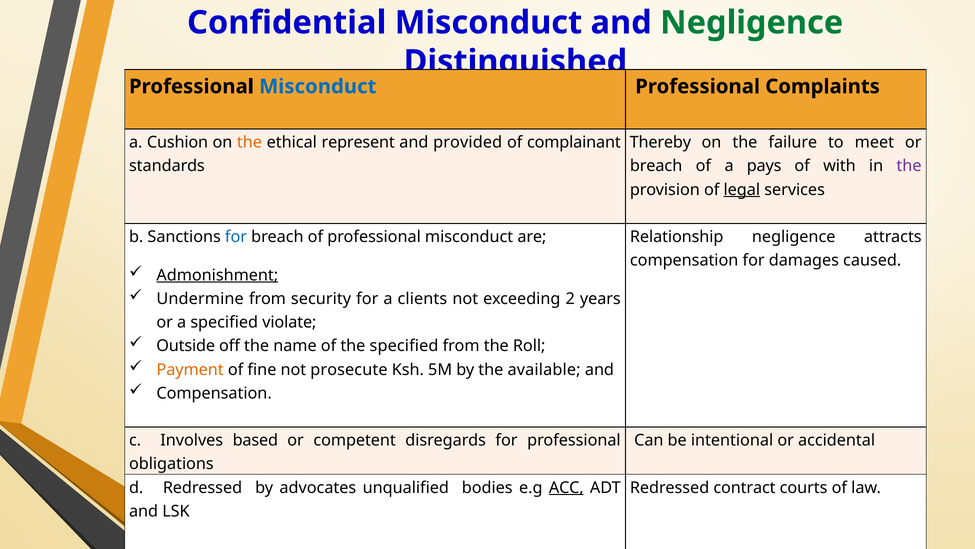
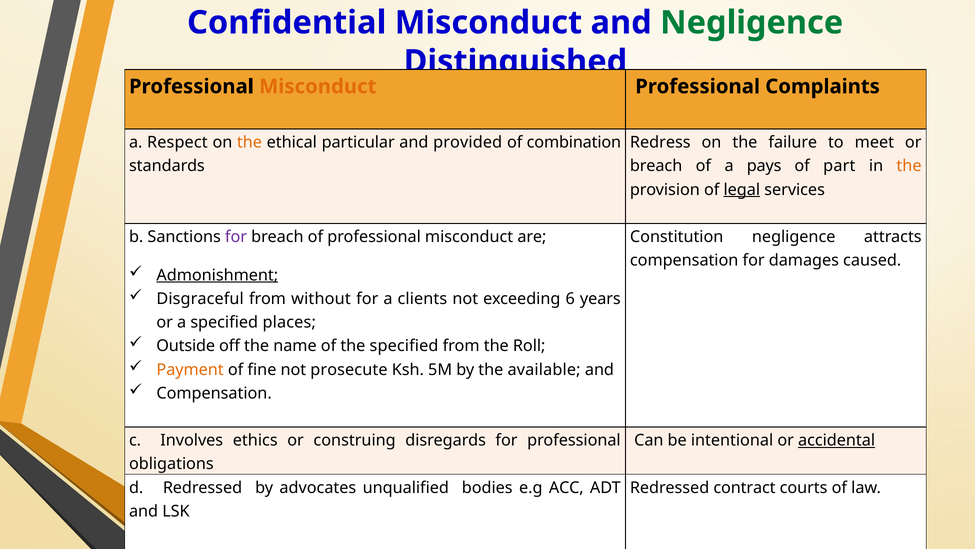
Misconduct at (318, 86) colour: blue -> orange
Cushion: Cushion -> Respect
represent: represent -> particular
complainant: complainant -> combination
Thereby: Thereby -> Redress
with: with -> part
the at (909, 166) colour: purple -> orange
for at (236, 237) colour: blue -> purple
Relationship: Relationship -> Constitution
Undermine: Undermine -> Disgraceful
security: security -> without
2: 2 -> 6
violate: violate -> places
based: based -> ethics
competent: competent -> construing
accidental underline: none -> present
ACC underline: present -> none
